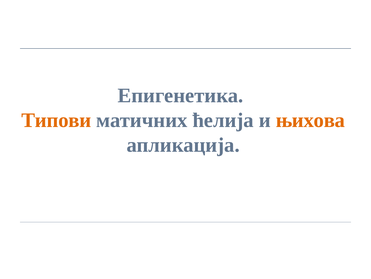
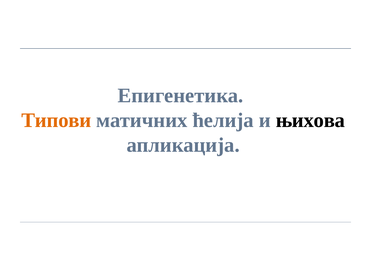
њихова colour: orange -> black
